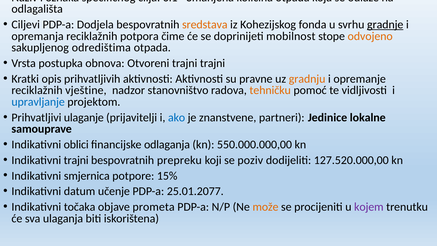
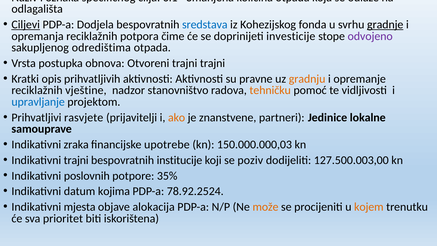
Ciljevi underline: none -> present
sredstava colour: orange -> blue
mobilnost: mobilnost -> investicije
odvojeno colour: orange -> purple
ulaganje: ulaganje -> rasvjete
ako colour: blue -> orange
oblici: oblici -> zraka
odlaganja: odlaganja -> upotrebe
550.000.000,00: 550.000.000,00 -> 150.000.000,03
prepreku: prepreku -> institucije
127.520.000,00: 127.520.000,00 -> 127.500.003,00
smjernica: smjernica -> poslovnih
15%: 15% -> 35%
učenje: učenje -> kojima
25.01.2077: 25.01.2077 -> 78.92.2524
točaka: točaka -> mjesta
prometa: prometa -> alokacija
kojem colour: purple -> orange
ulaganja: ulaganja -> prioritet
